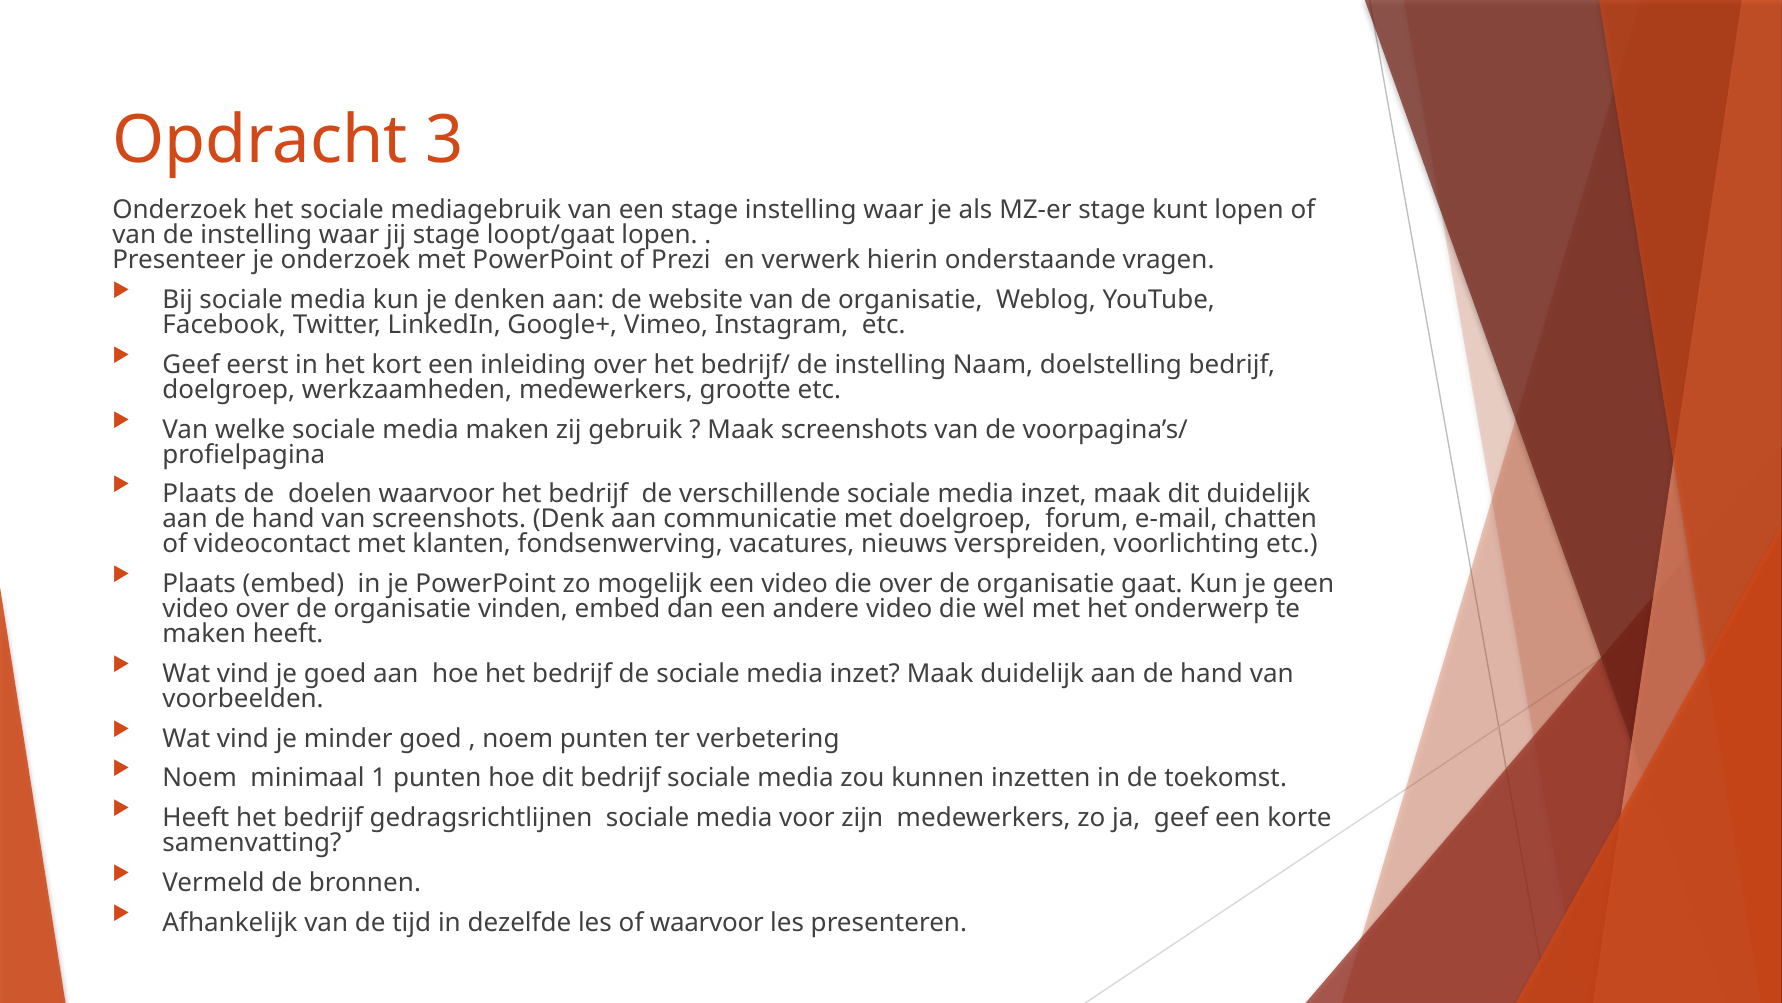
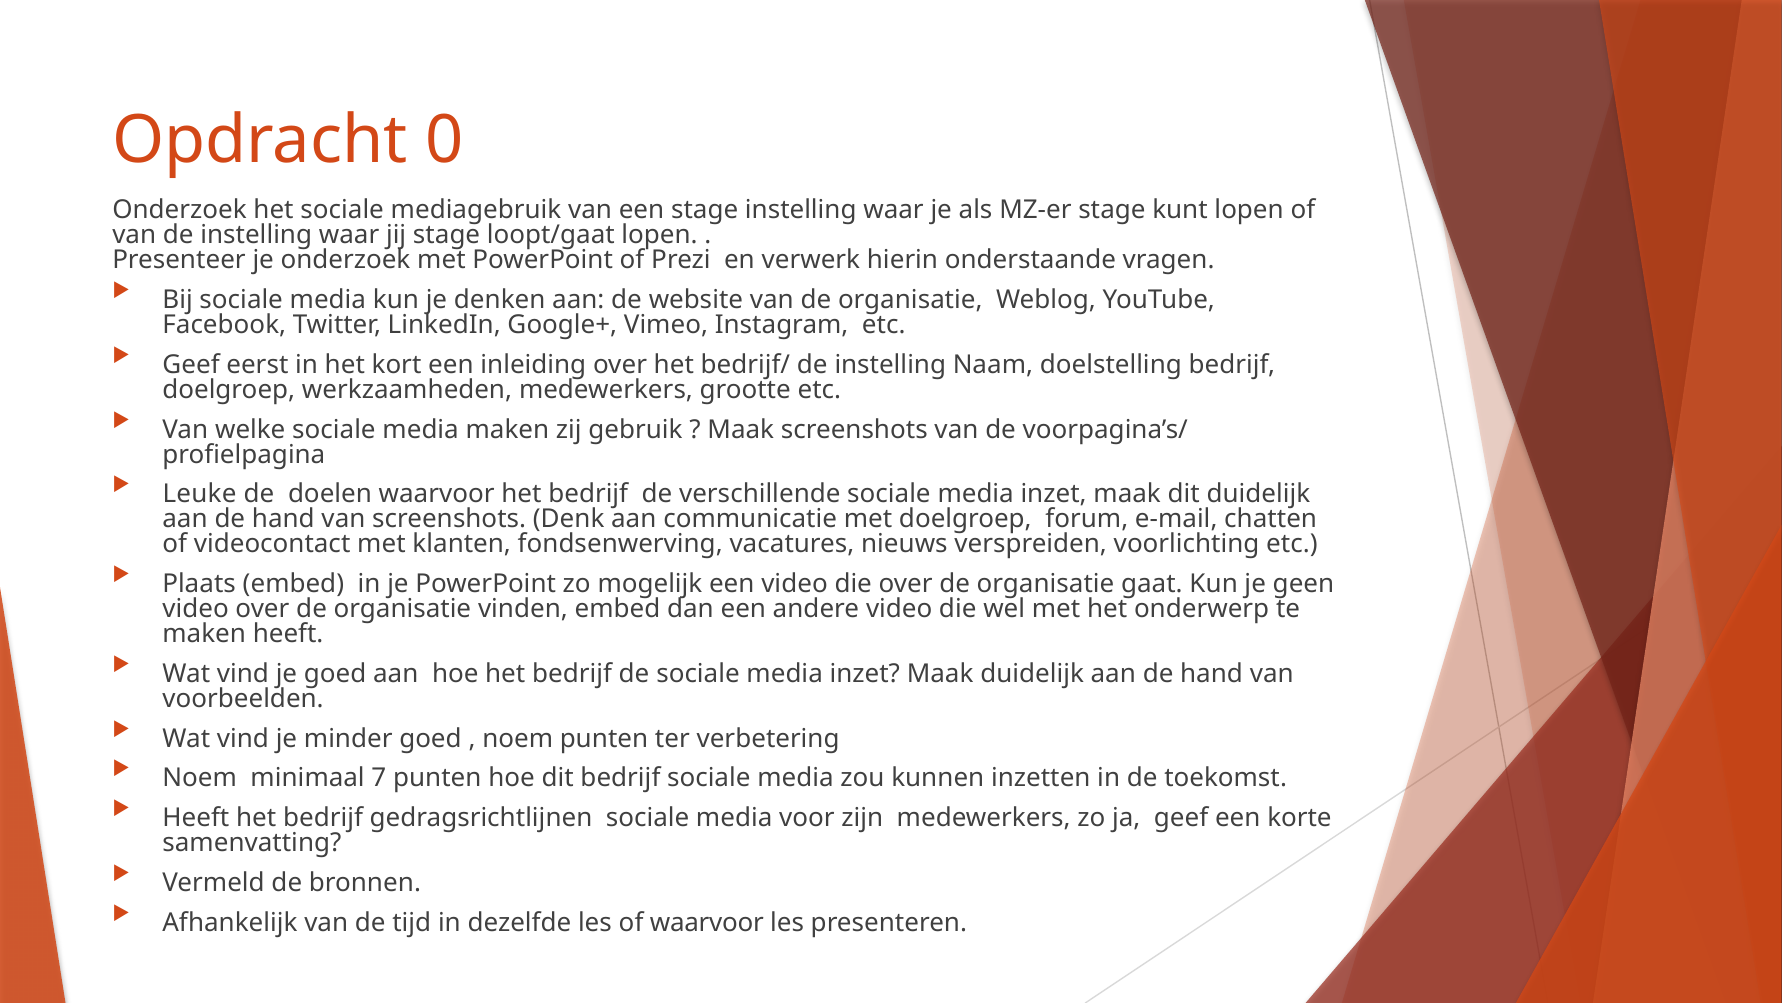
3: 3 -> 0
Plaats at (200, 494): Plaats -> Leuke
1: 1 -> 7
